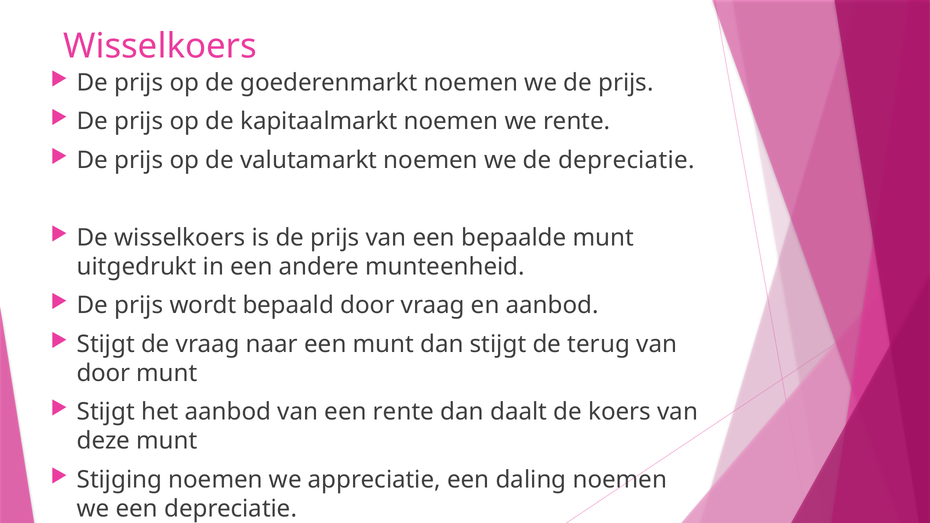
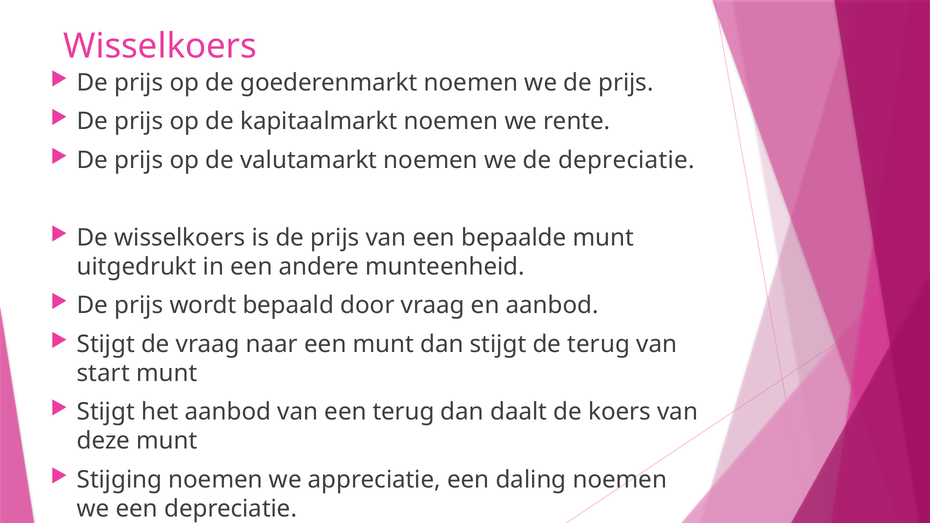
door at (103, 373): door -> start
een rente: rente -> terug
